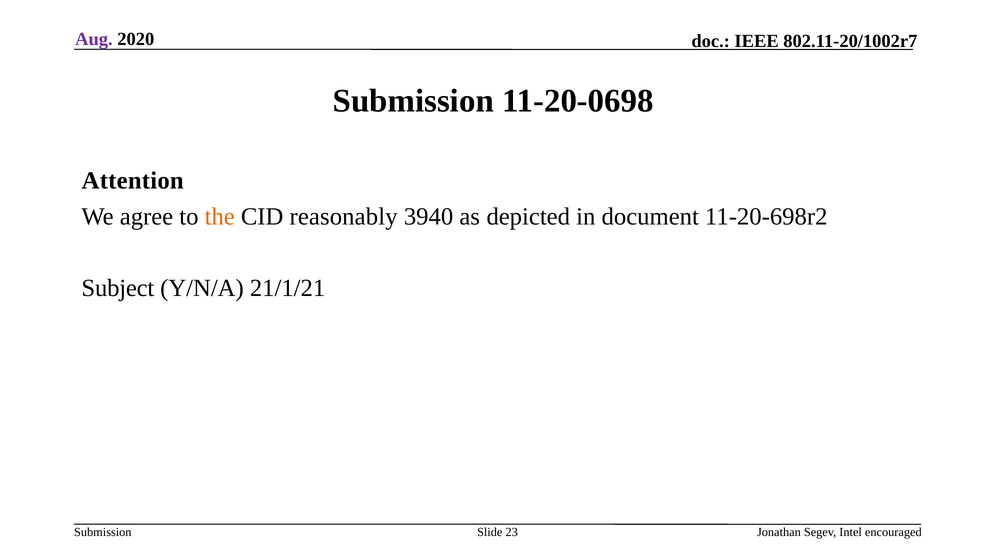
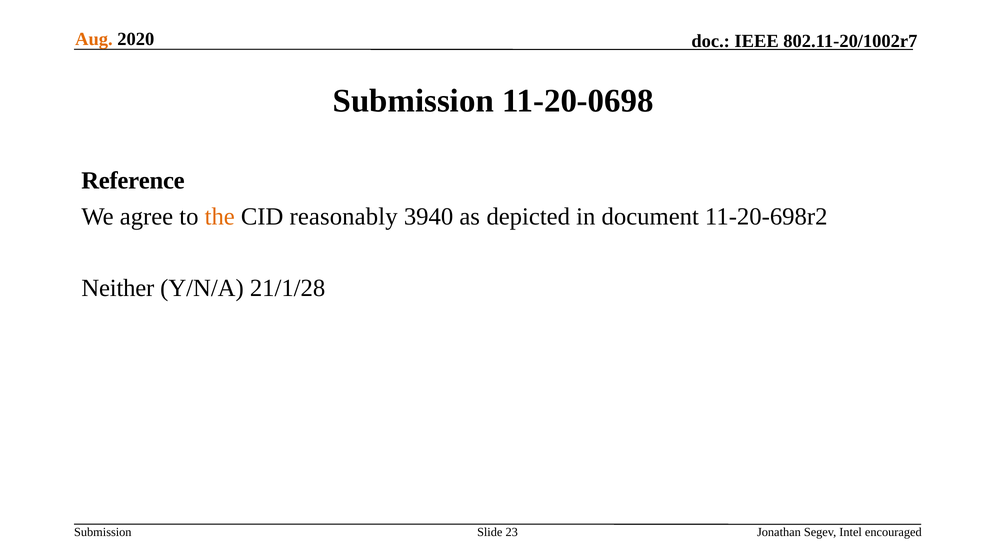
Aug colour: purple -> orange
Attention: Attention -> Reference
Subject: Subject -> Neither
21/1/21: 21/1/21 -> 21/1/28
